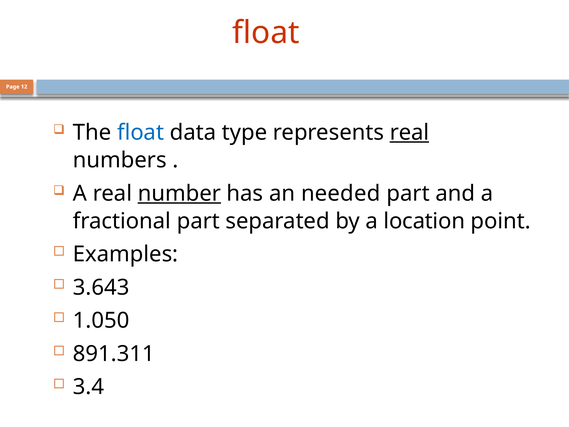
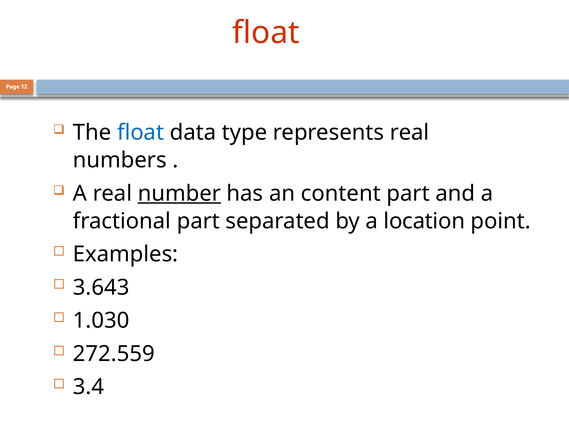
real at (409, 133) underline: present -> none
needed: needed -> content
1.050: 1.050 -> 1.030
891.311: 891.311 -> 272.559
